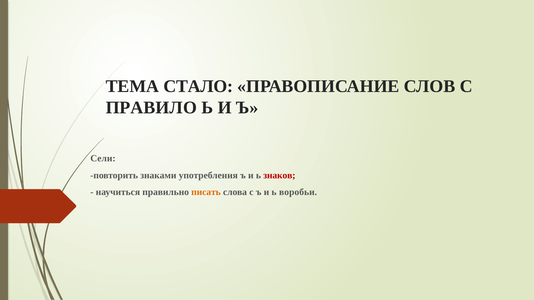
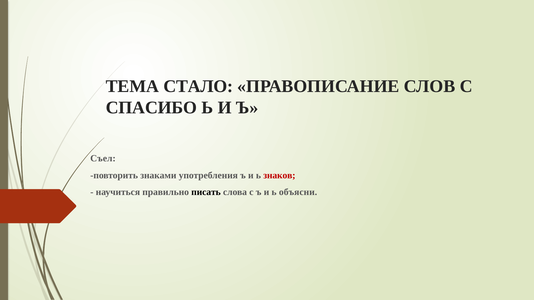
ПРАВИЛО: ПРАВИЛО -> СПАСИБО
Сели: Сели -> Съел
писать colour: orange -> black
воробьи: воробьи -> объясни
